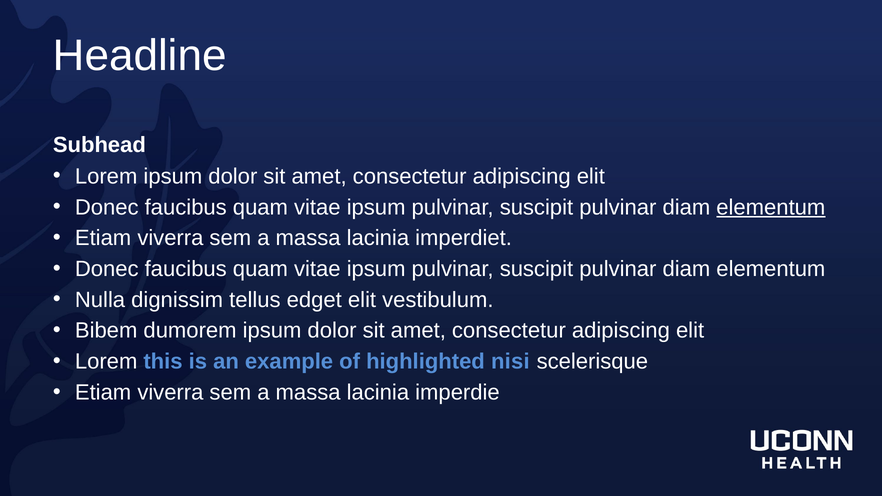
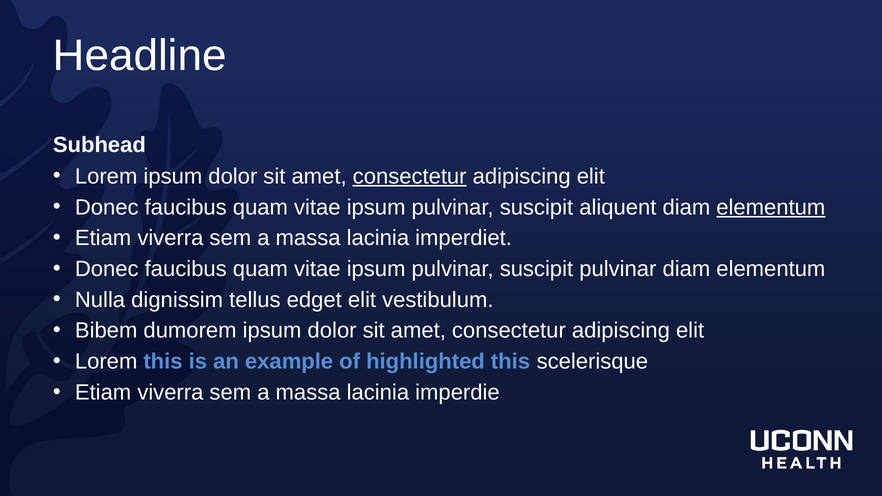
consectetur at (410, 176) underline: none -> present
pulvinar at (618, 207): pulvinar -> aliquent
highlighted nisi: nisi -> this
